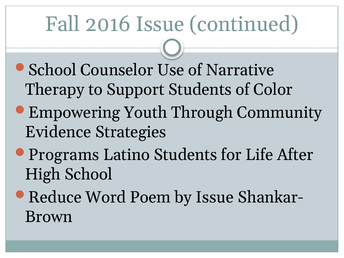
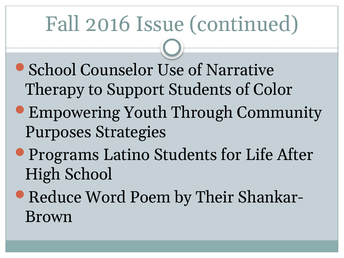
Evidence: Evidence -> Purposes
by Issue: Issue -> Their
